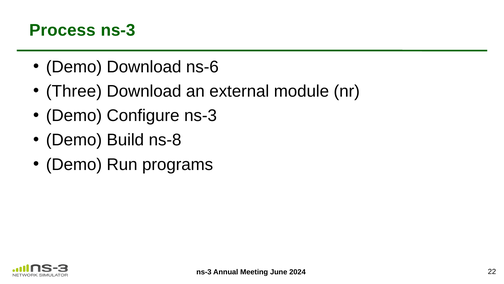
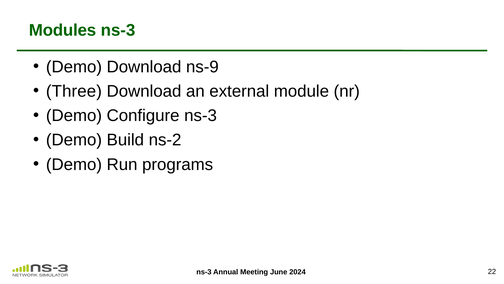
Process: Process -> Modules
ns-6: ns-6 -> ns-9
ns-8: ns-8 -> ns-2
